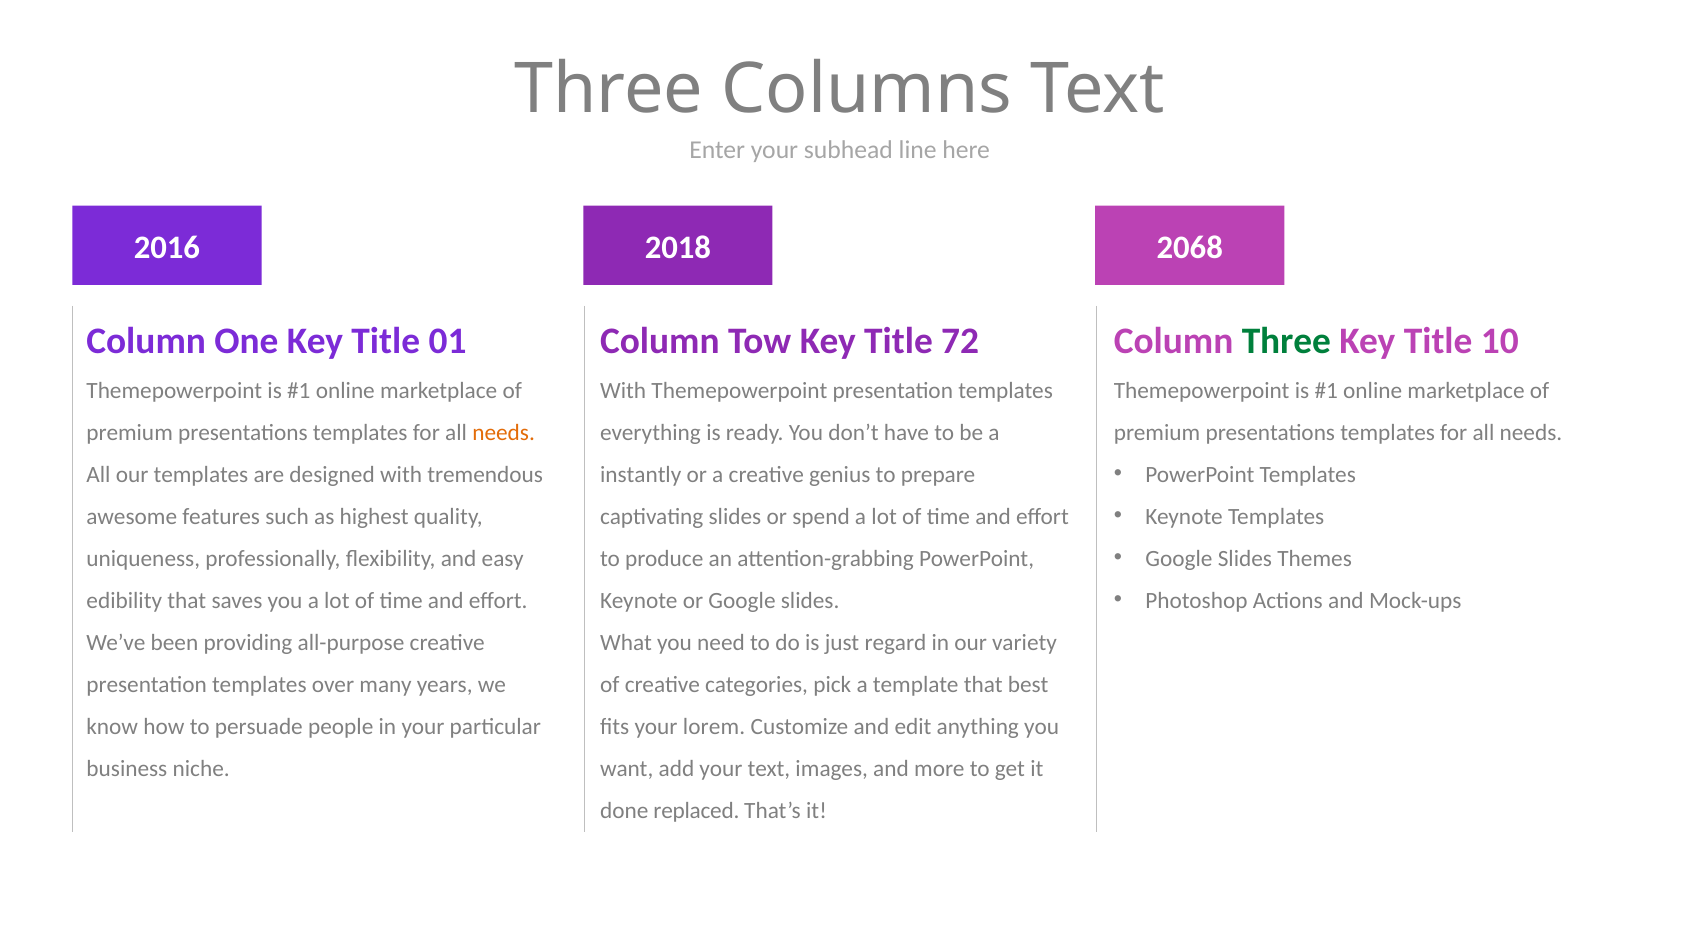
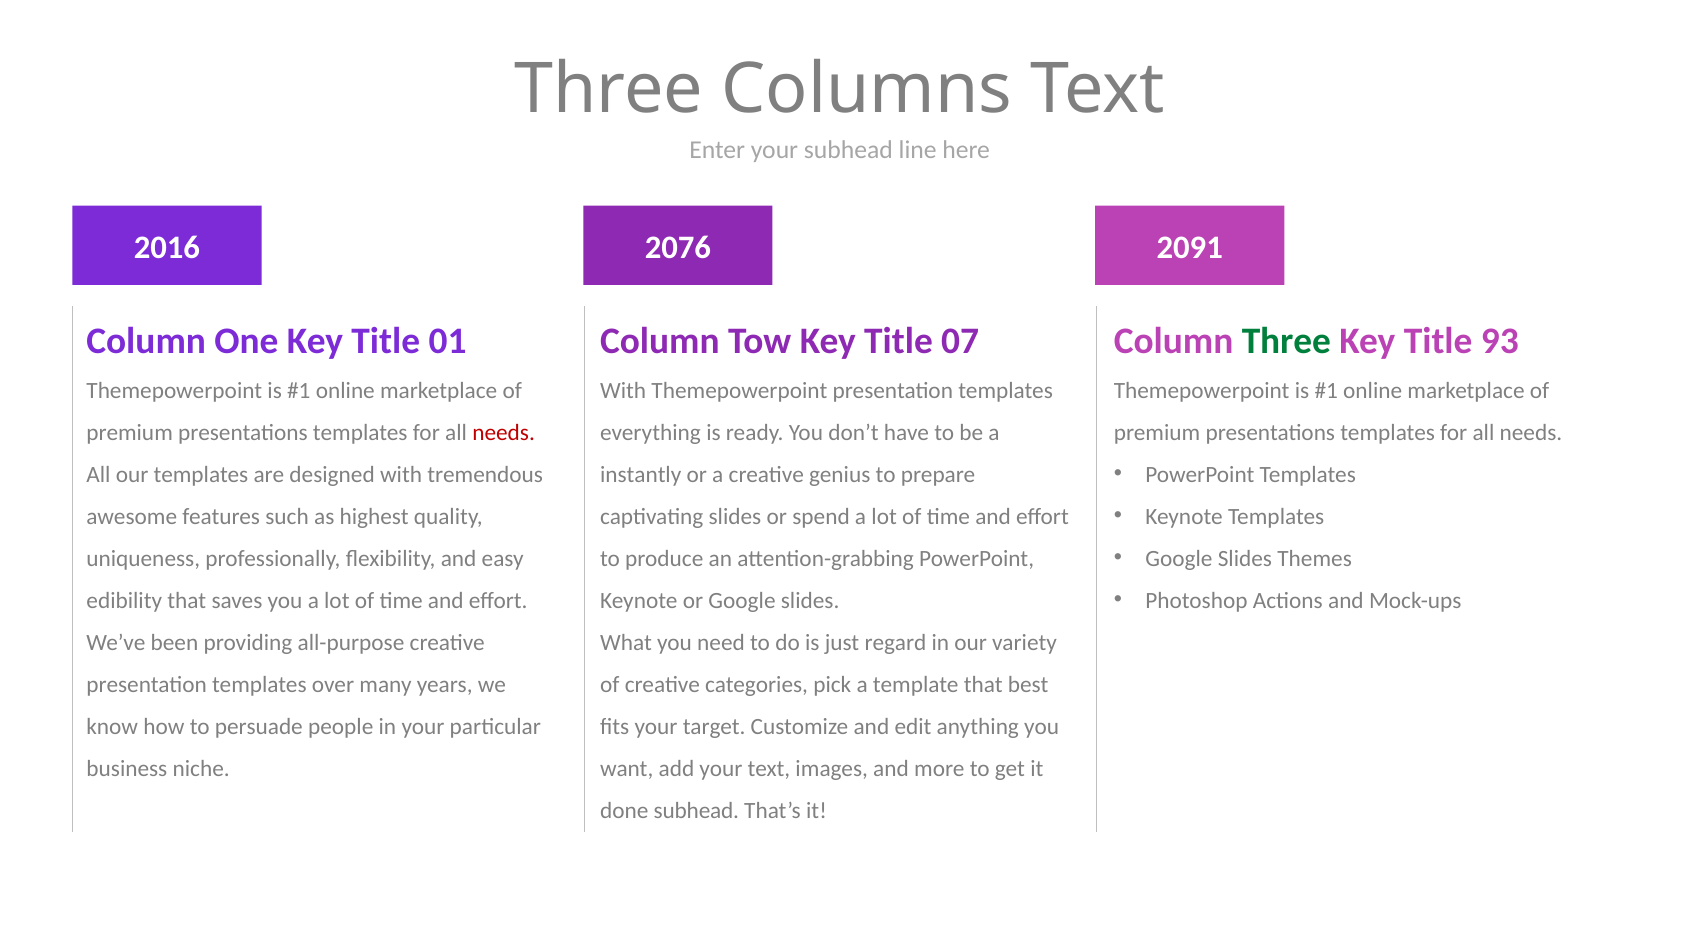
2018: 2018 -> 2076
2068: 2068 -> 2091
72: 72 -> 07
10: 10 -> 93
needs at (504, 432) colour: orange -> red
lorem: lorem -> target
done replaced: replaced -> subhead
